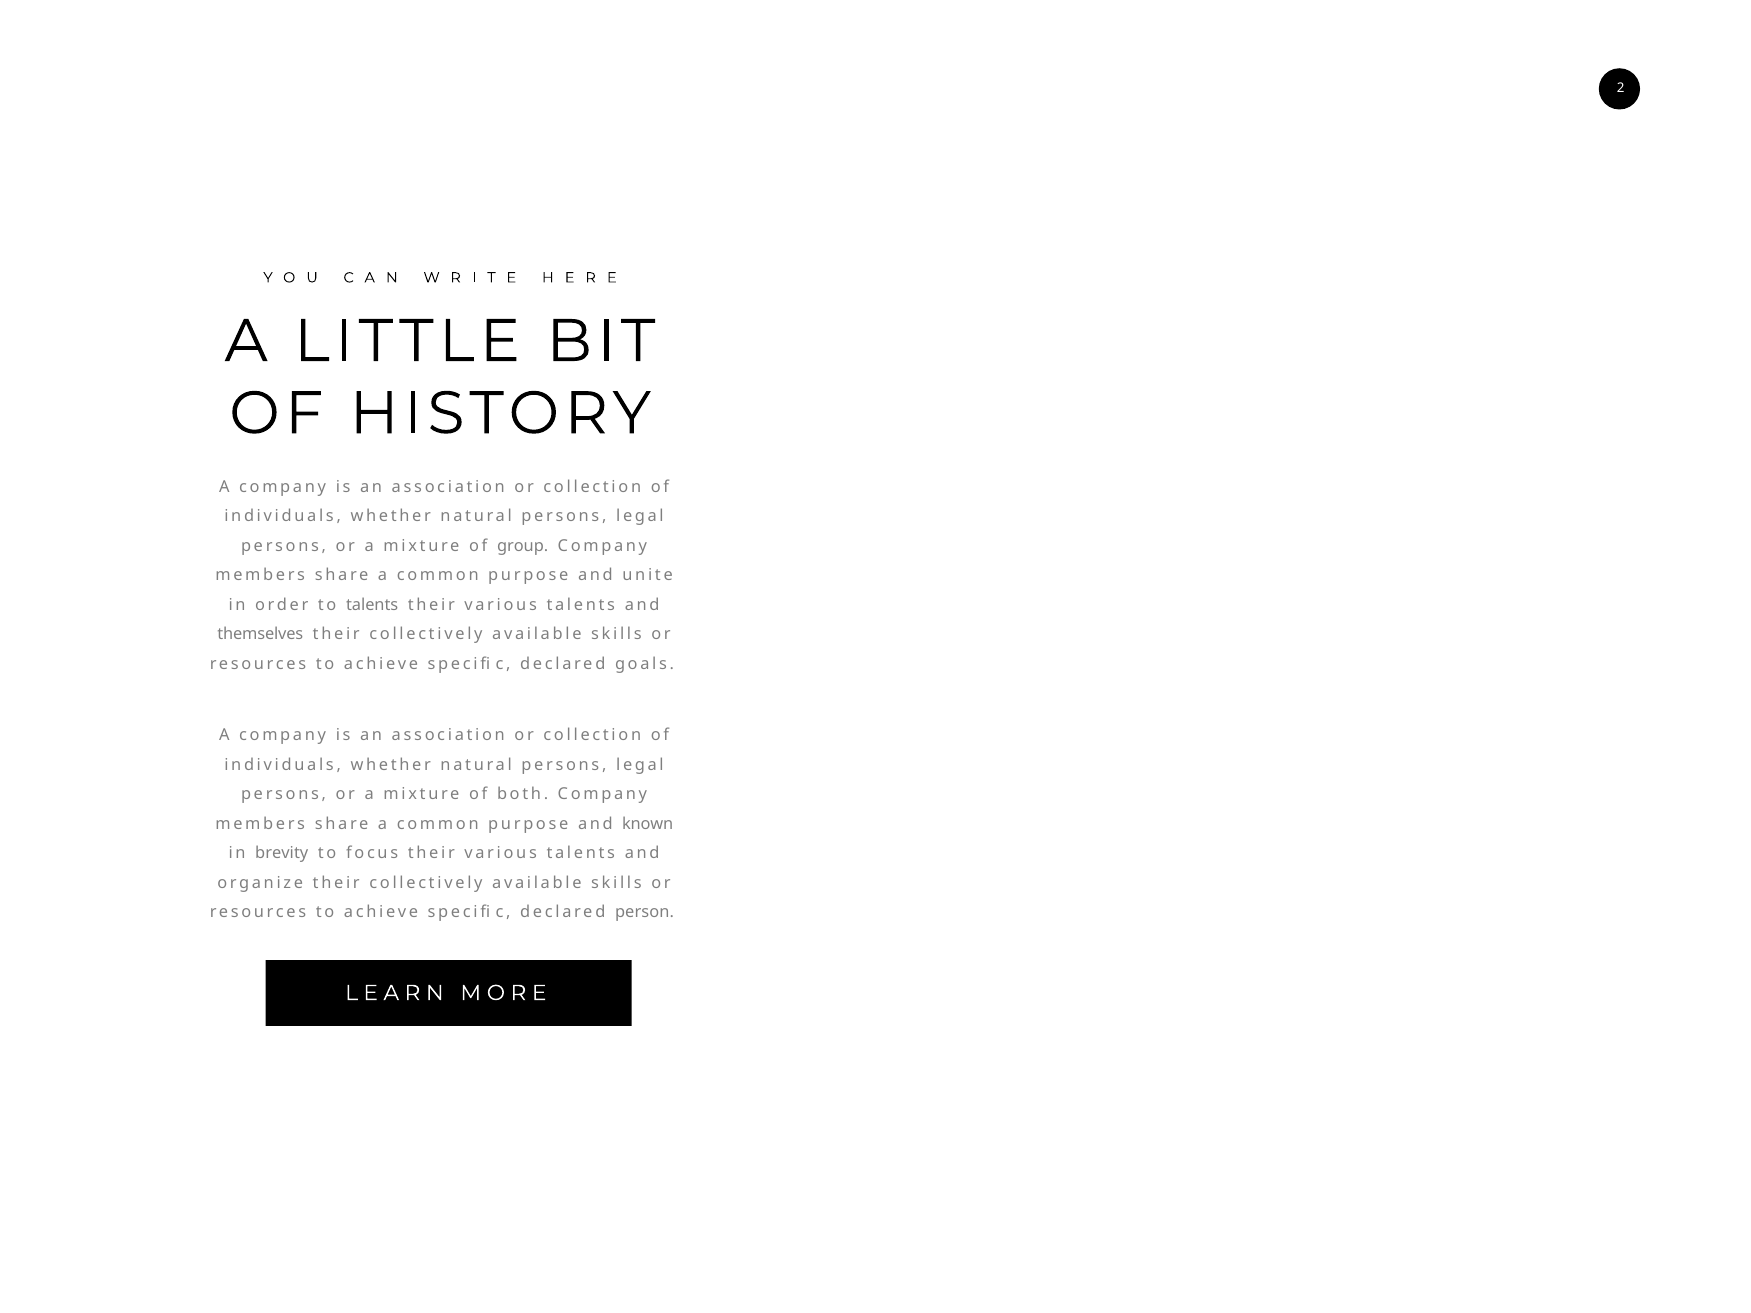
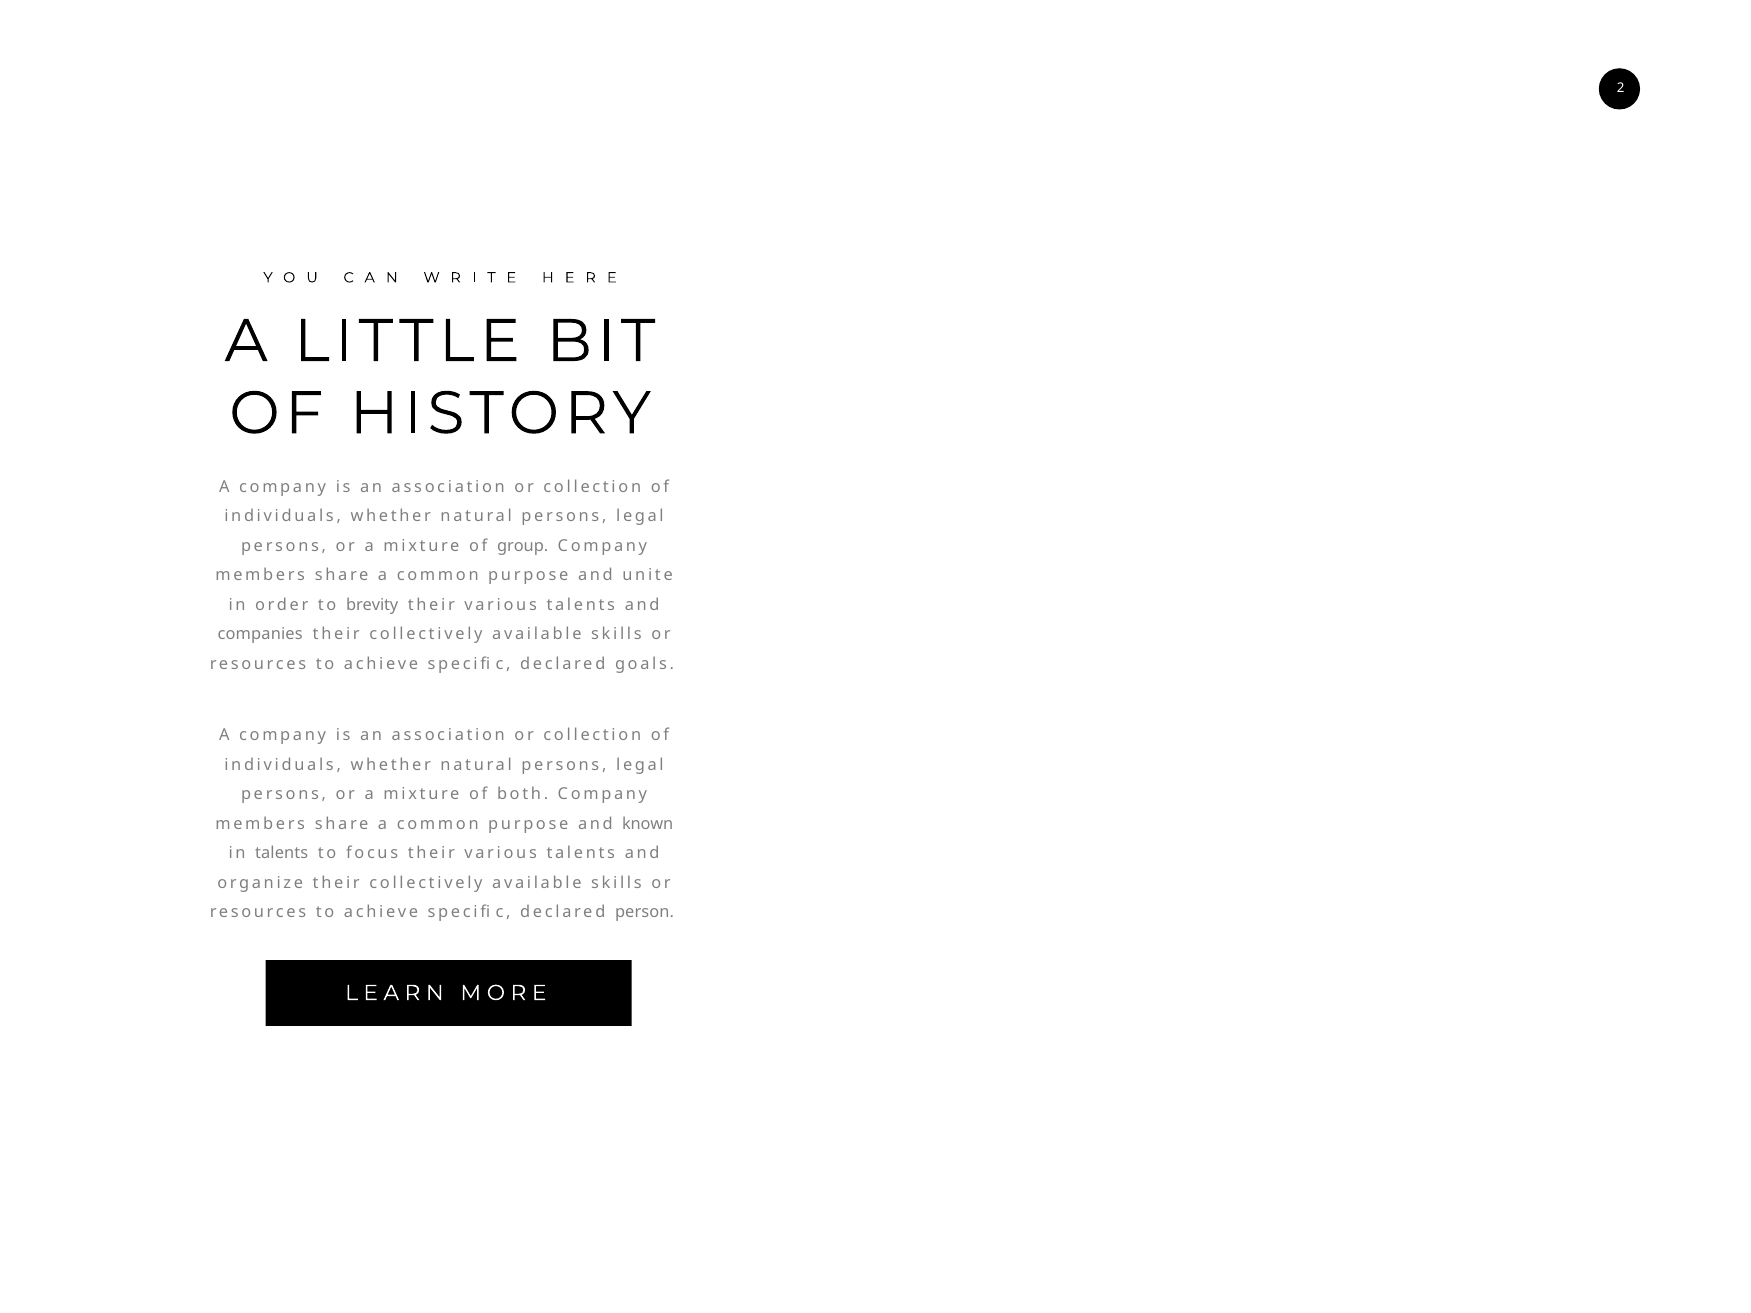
to talents: talents -> brevity
themselves: themselves -> companies
in brevity: brevity -> talents
